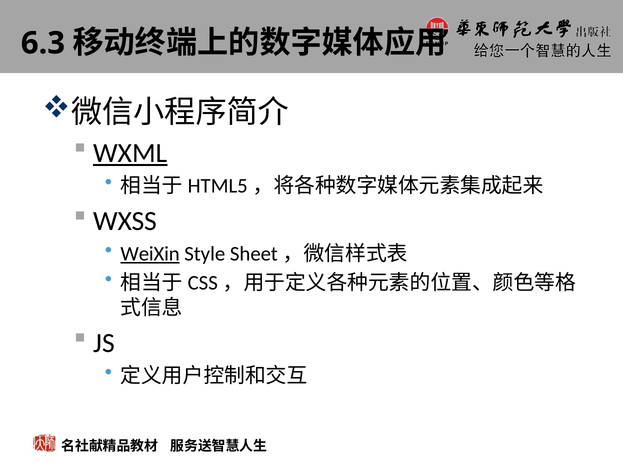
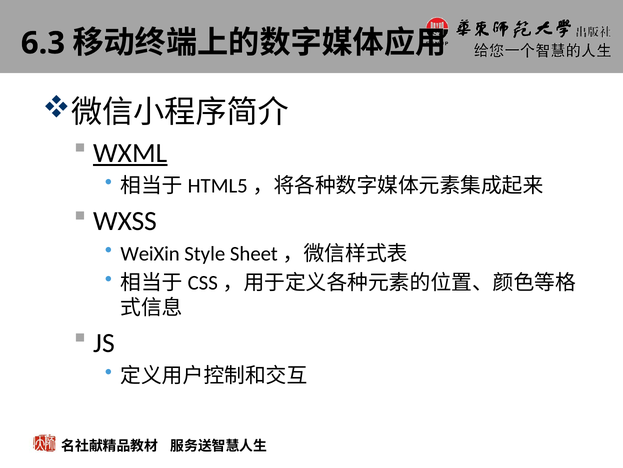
WeiXin underline: present -> none
